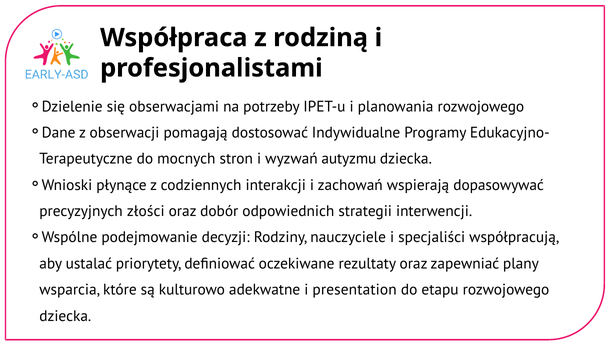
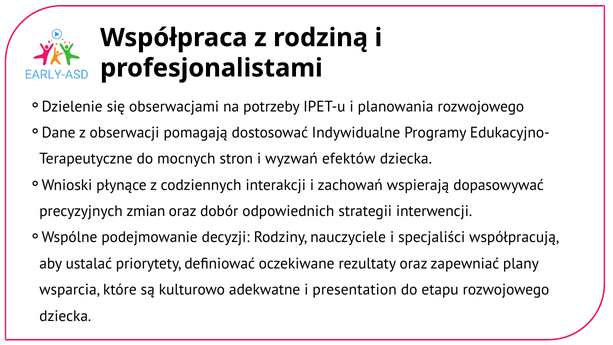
autyzmu: autyzmu -> efektów
złości: złości -> zmian
